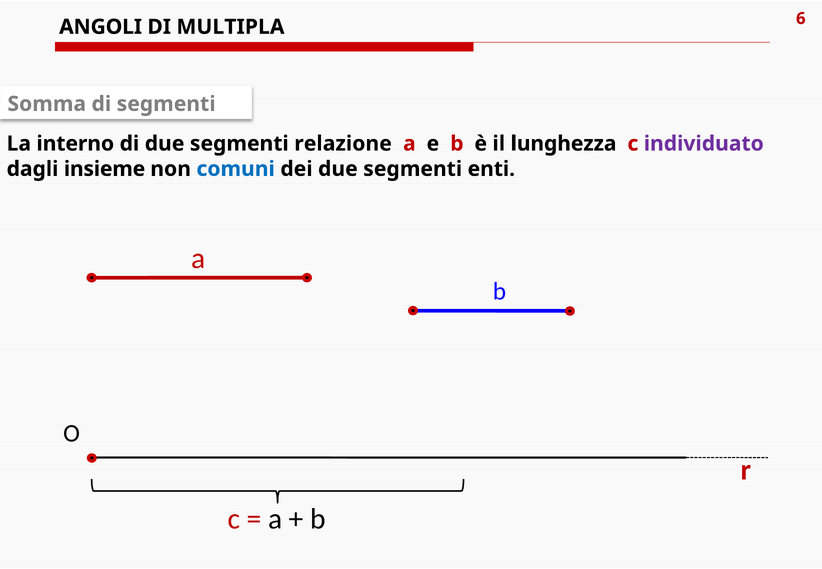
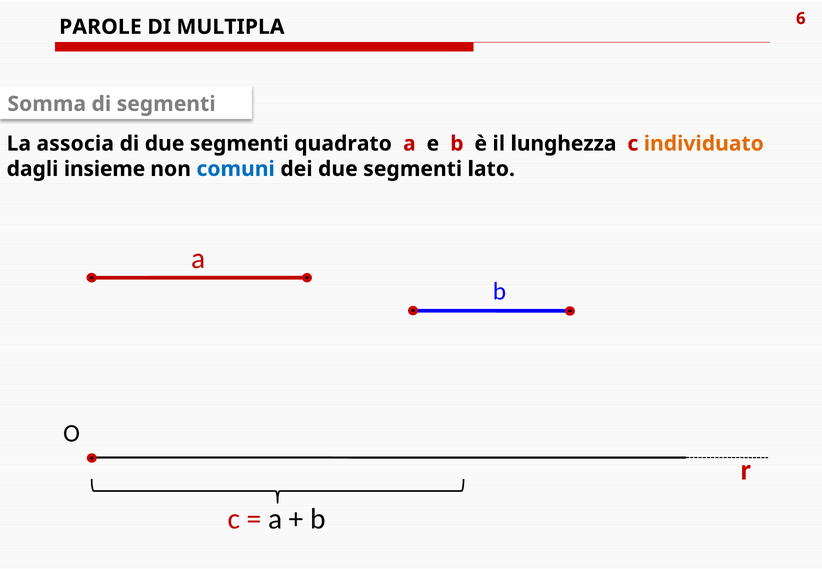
ANGOLI: ANGOLI -> PAROLE
interno: interno -> associa
relazione: relazione -> quadrato
individuato colour: purple -> orange
enti: enti -> lato
